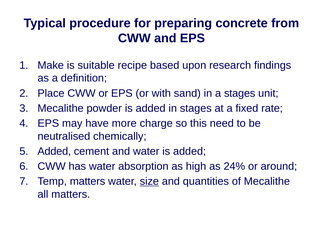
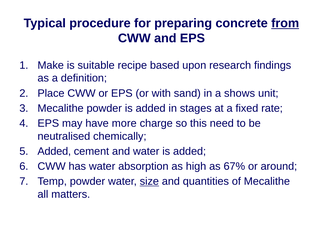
from underline: none -> present
a stages: stages -> shows
24%: 24% -> 67%
Temp matters: matters -> powder
